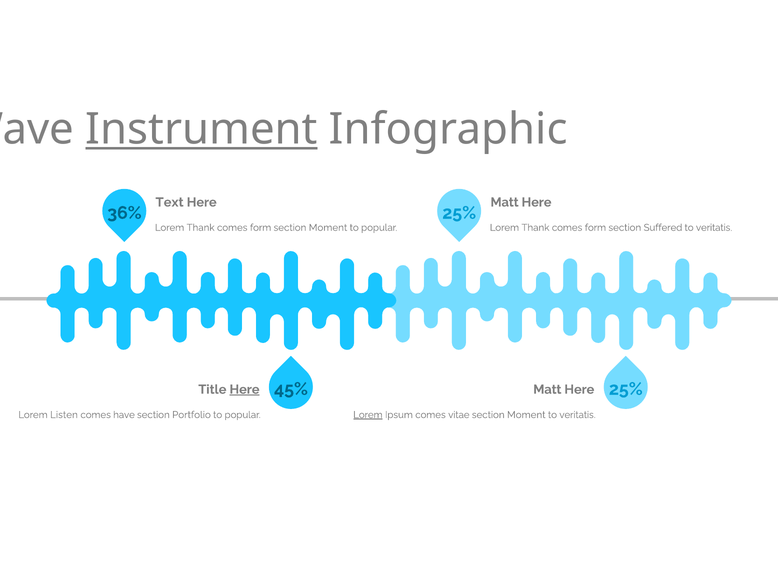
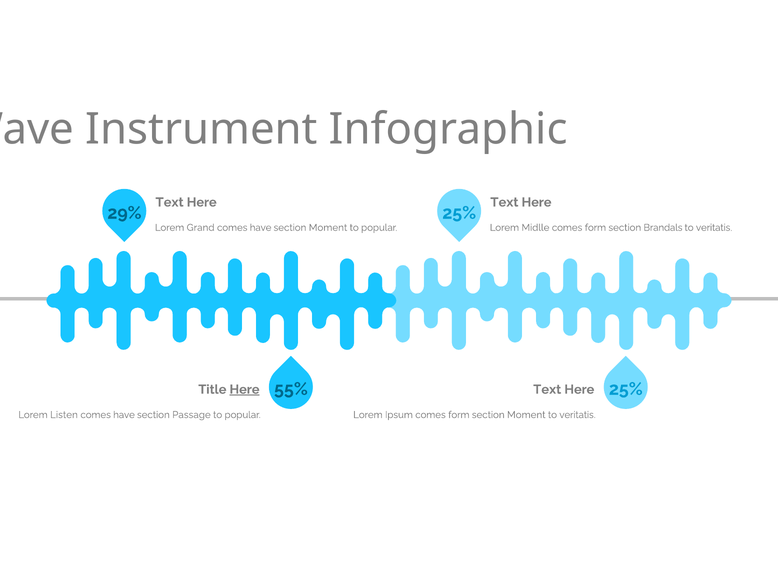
Instrument underline: present -> none
Matt at (505, 202): Matt -> Text
36%: 36% -> 29%
Thank at (201, 227): Thank -> Grand
form at (261, 227): form -> have
Thank at (535, 227): Thank -> Midlle
Suffered: Suffered -> Brandals
45%: 45% -> 55%
Matt at (547, 389): Matt -> Text
Portfolio: Portfolio -> Passage
Lorem at (368, 414) underline: present -> none
Ipsum comes vitae: vitae -> form
